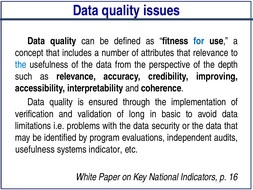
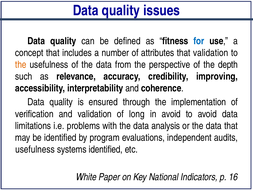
that relevance: relevance -> validation
the at (21, 65) colour: blue -> orange
in basic: basic -> avoid
security: security -> analysis
systems indicator: indicator -> identified
